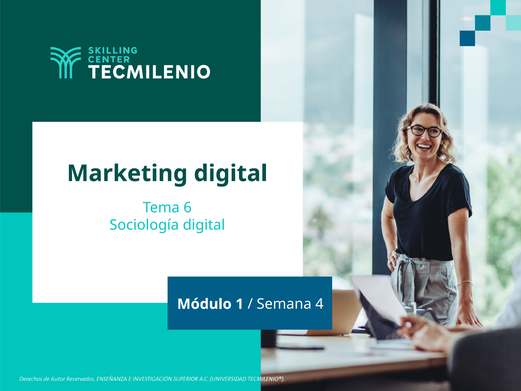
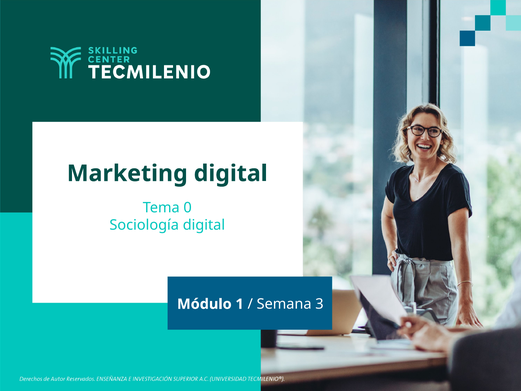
6: 6 -> 0
4: 4 -> 3
